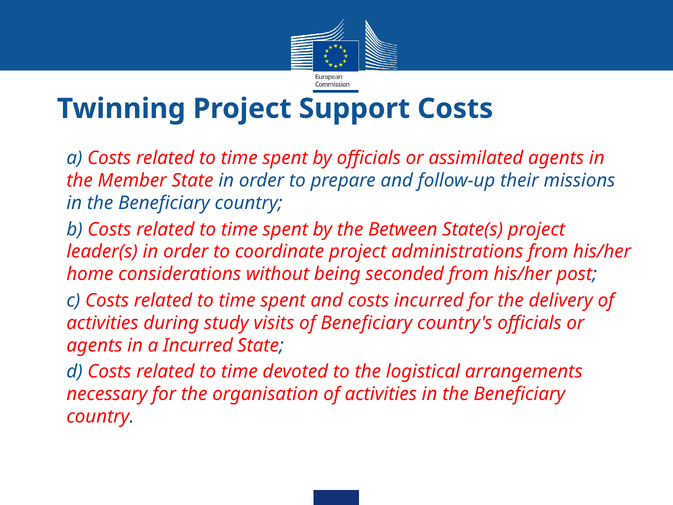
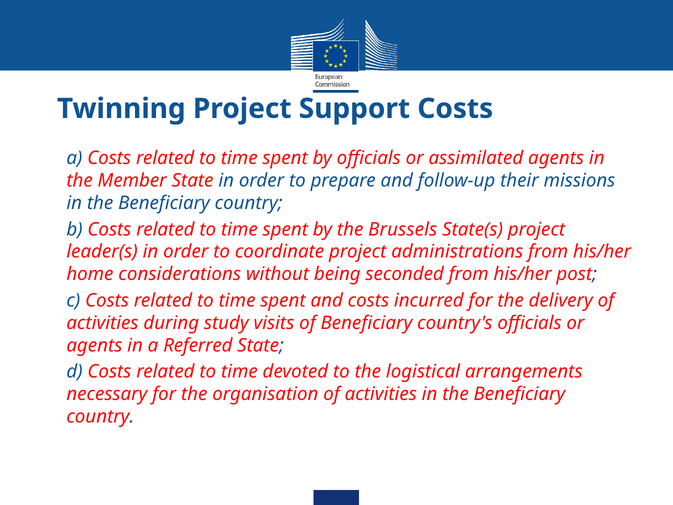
Between: Between -> Brussels
a Incurred: Incurred -> Referred
